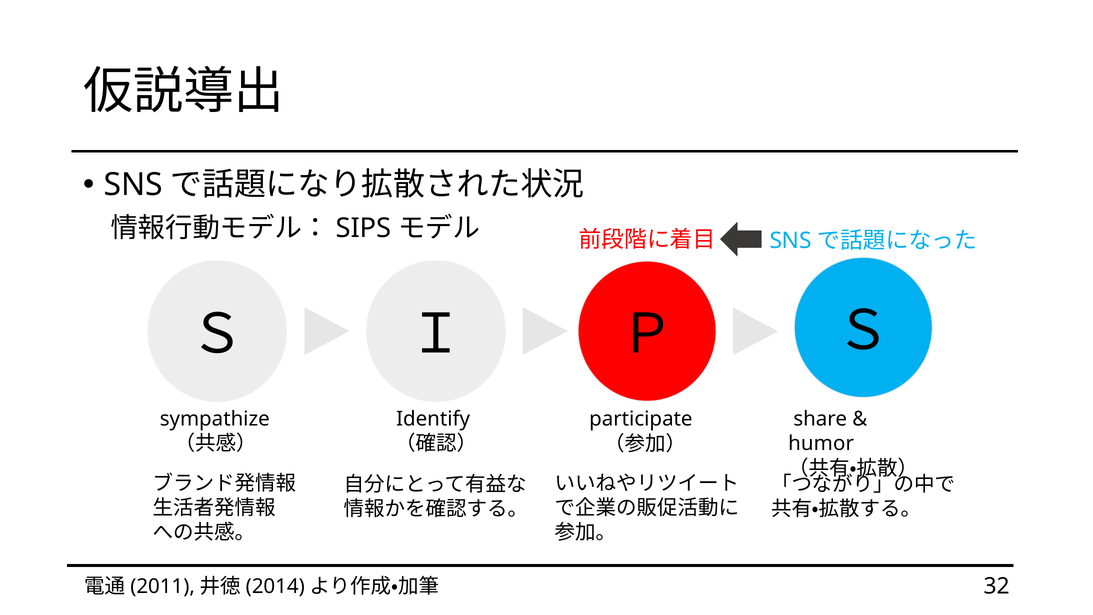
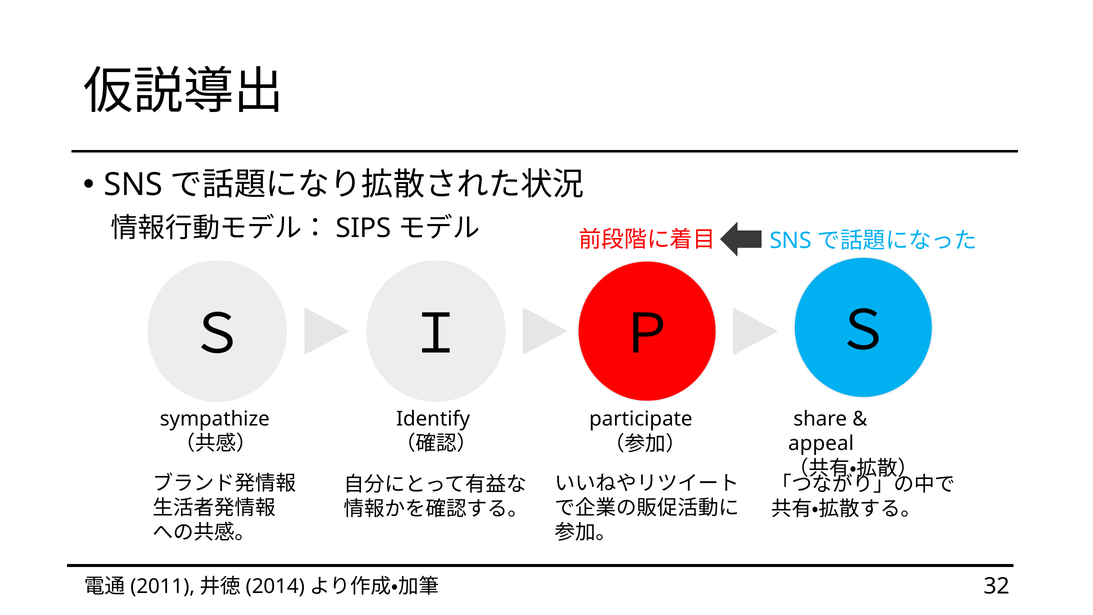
humor: humor -> appeal
